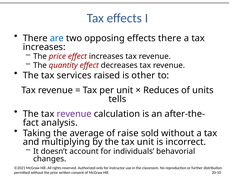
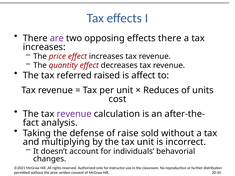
are colour: blue -> purple
services: services -> referred
other: other -> affect
tells: tells -> cost
average: average -> defense
